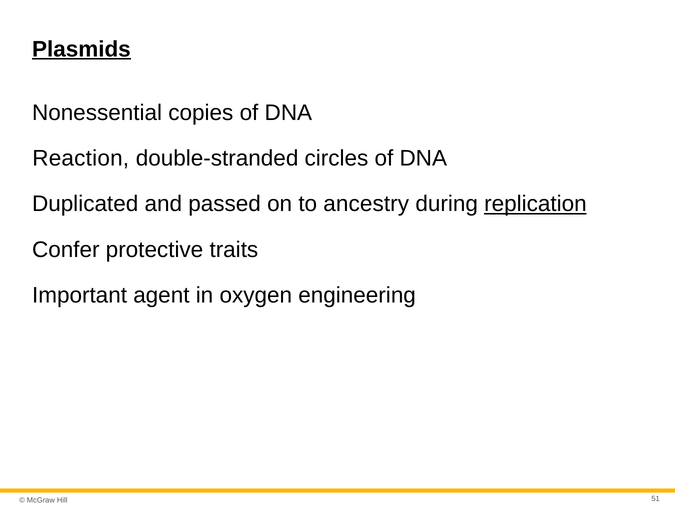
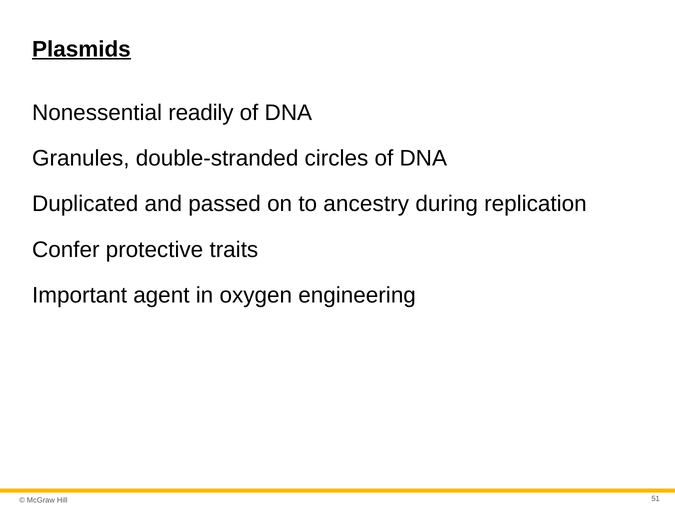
copies: copies -> readily
Reaction: Reaction -> Granules
replication underline: present -> none
